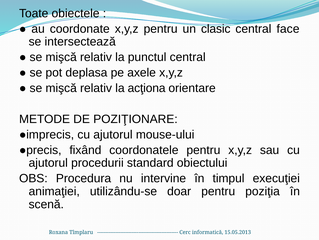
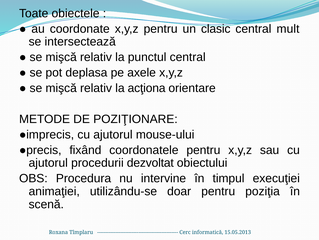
face: face -> mult
standard: standard -> dezvoltat
